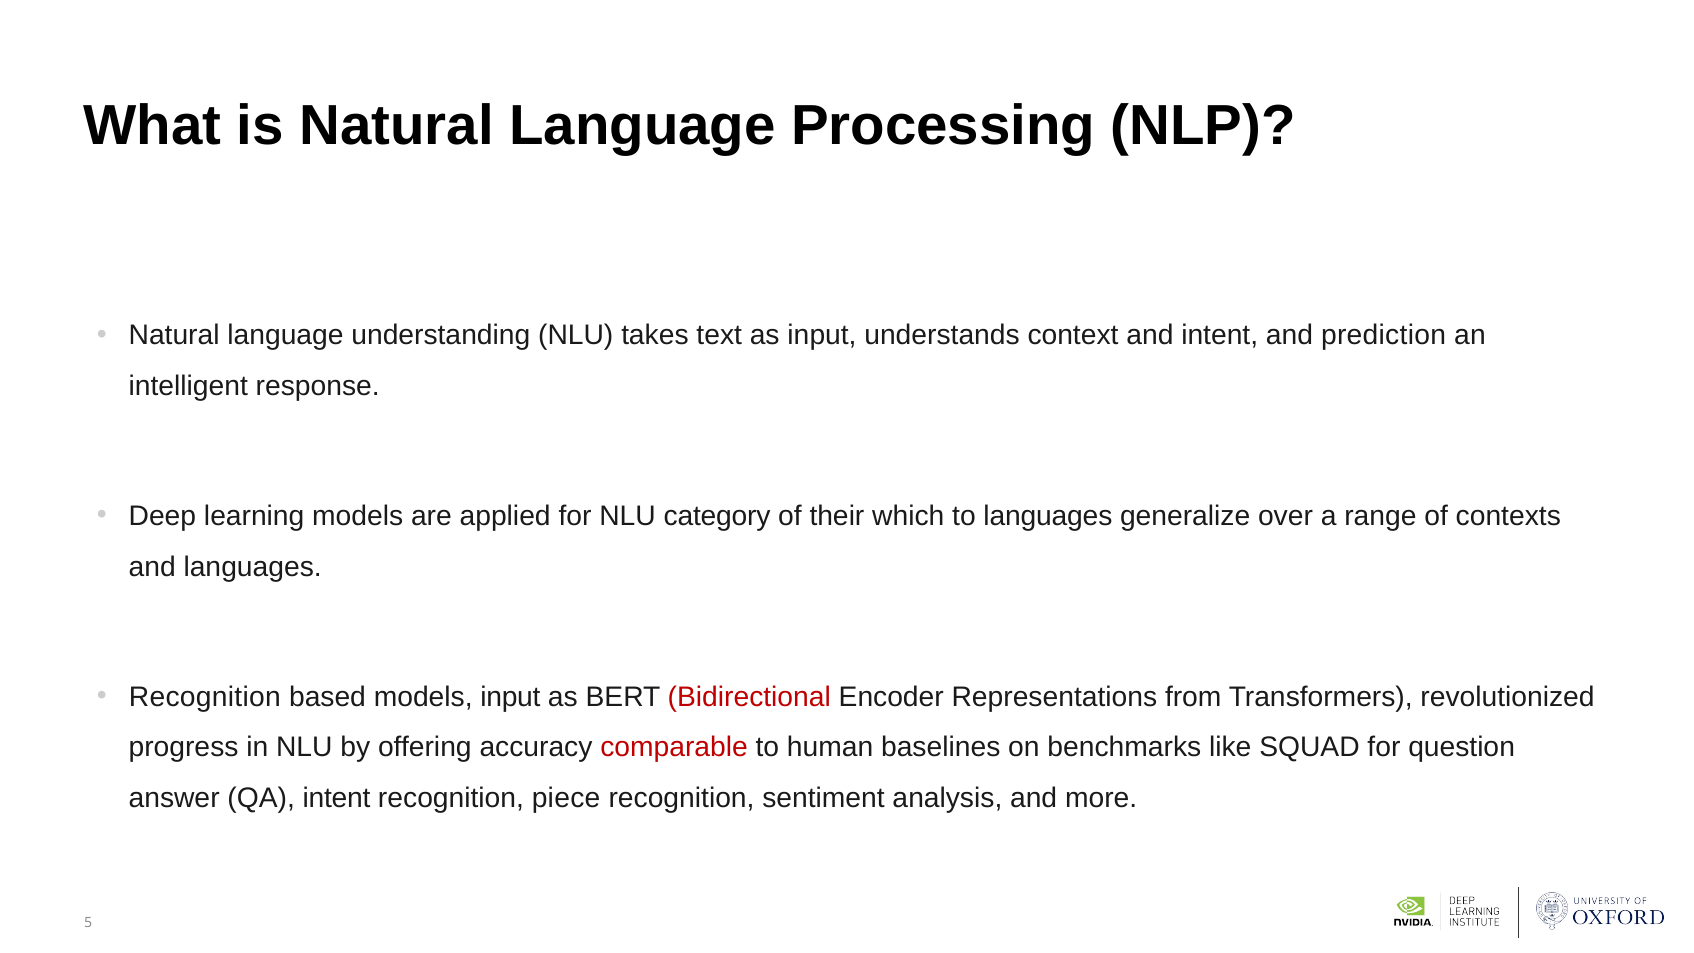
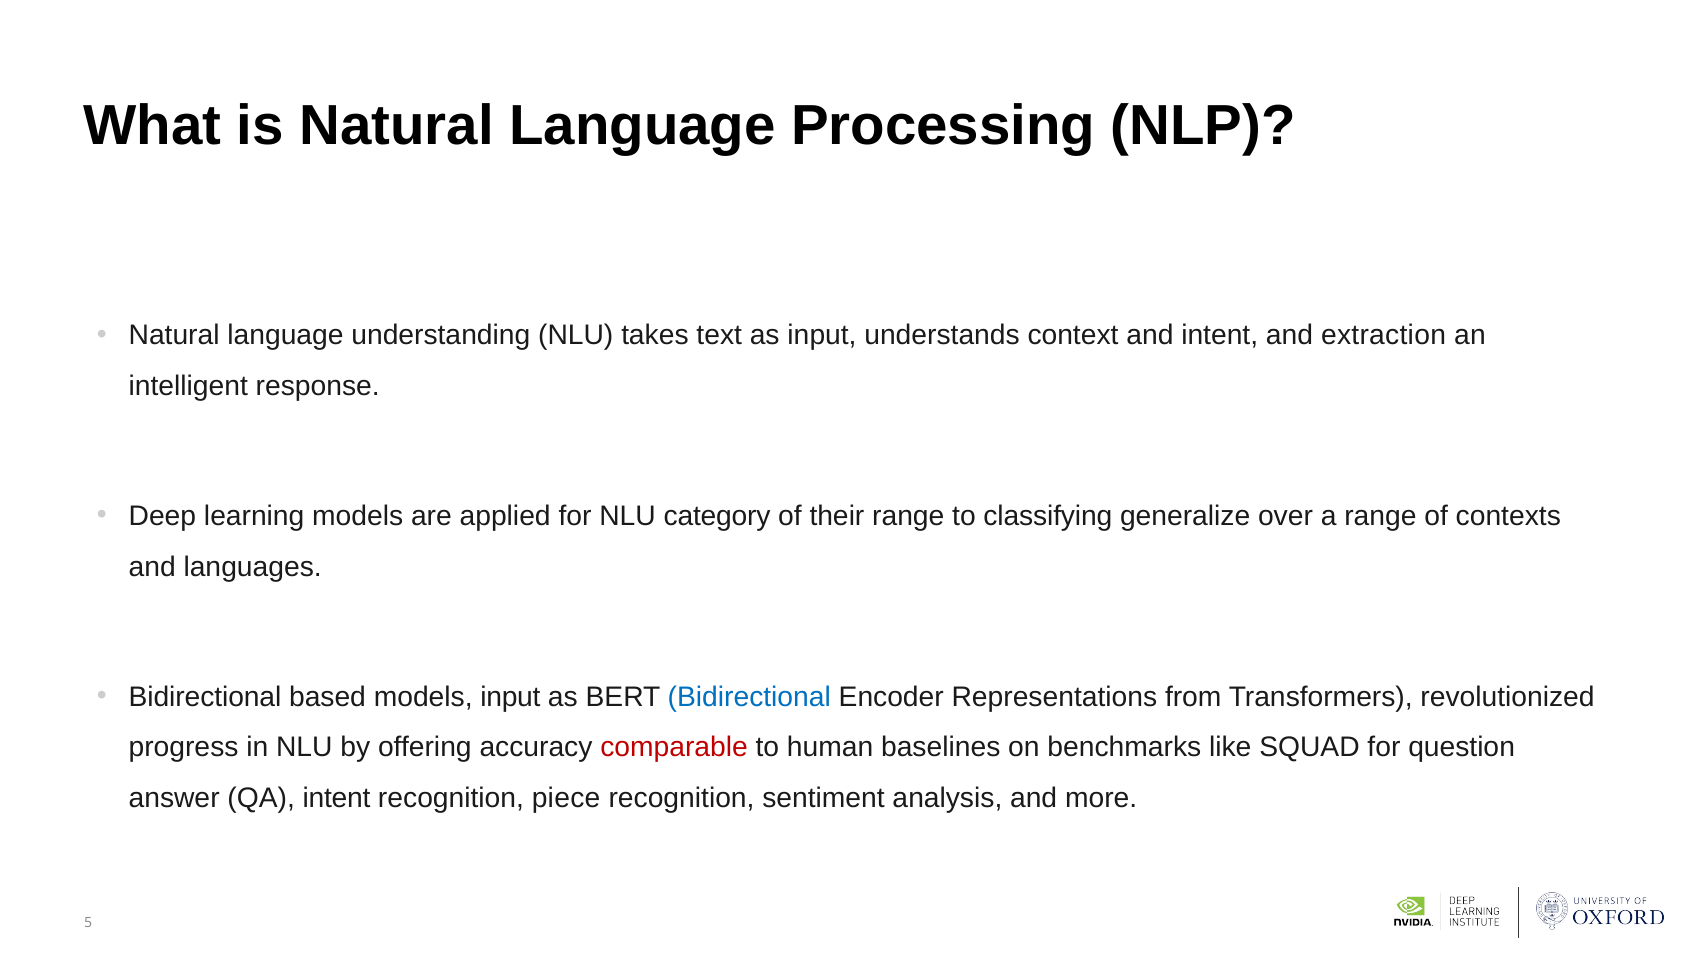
prediction: prediction -> extraction
their which: which -> range
to languages: languages -> classifying
Recognition at (205, 697): Recognition -> Bidirectional
Bidirectional at (749, 697) colour: red -> blue
